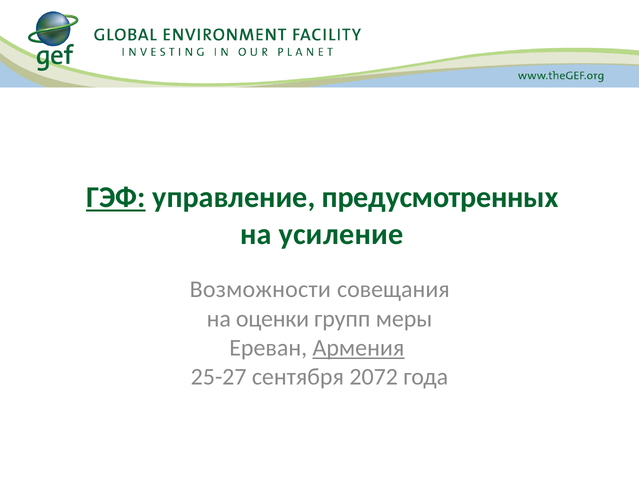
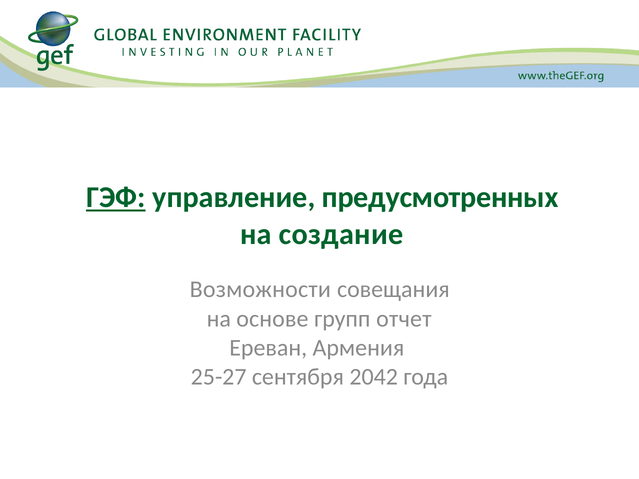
усиление: усиление -> создание
оценки: оценки -> основе
меры: меры -> отчет
Армения underline: present -> none
2072: 2072 -> 2042
